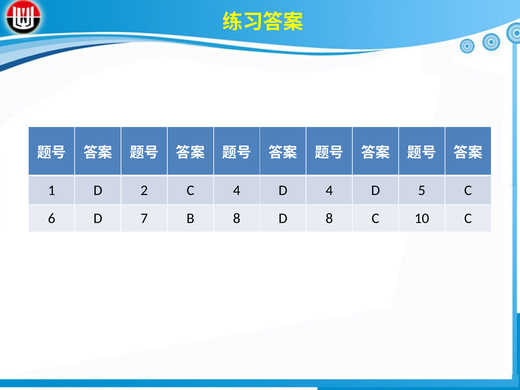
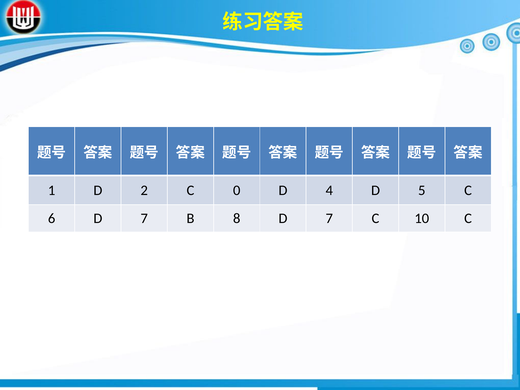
C 4: 4 -> 0
8 D 8: 8 -> 7
